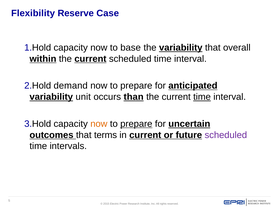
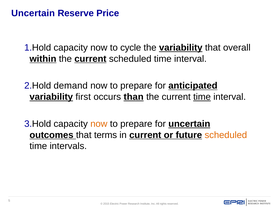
Flexibility at (33, 13): Flexibility -> Uncertain
Case: Case -> Price
base: base -> cycle
unit: unit -> first
prepare at (136, 124) underline: present -> none
scheduled at (226, 135) colour: purple -> orange
